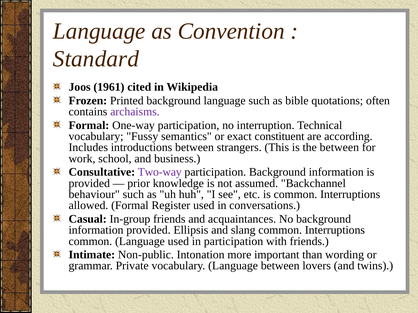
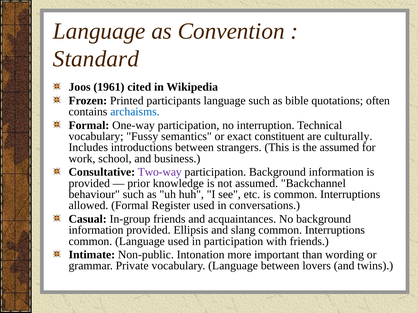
Printed background: background -> participants
archaisms colour: purple -> blue
according: according -> culturally
the between: between -> assumed
